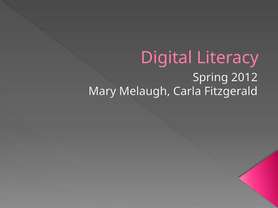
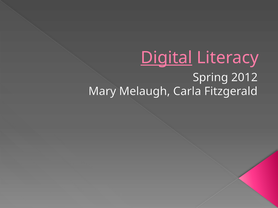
Digital underline: none -> present
